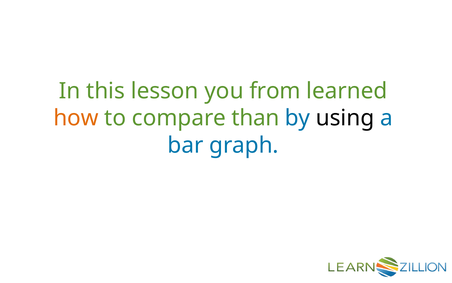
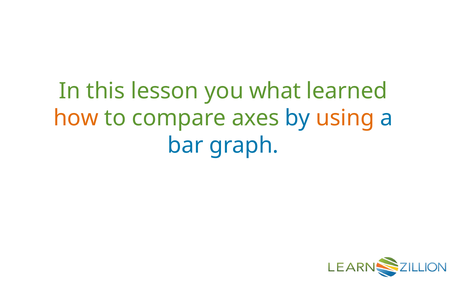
from: from -> what
than: than -> axes
using colour: black -> orange
